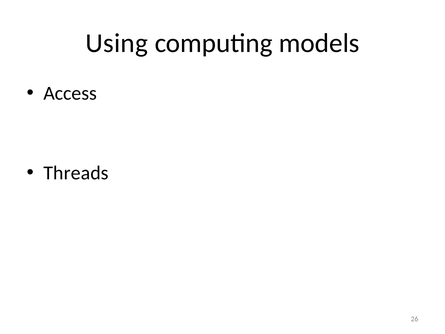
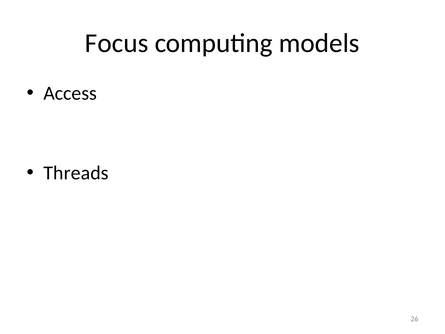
Using: Using -> Focus
